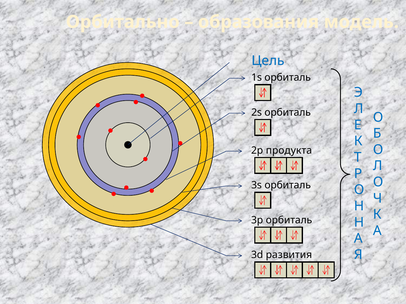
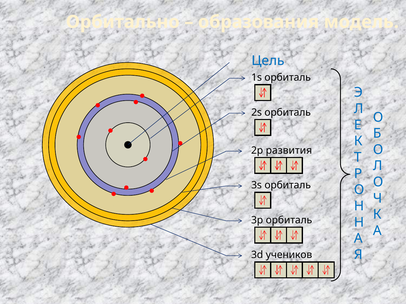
продукта: продукта -> развития
развития: развития -> учеников
